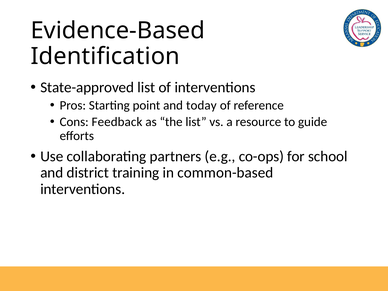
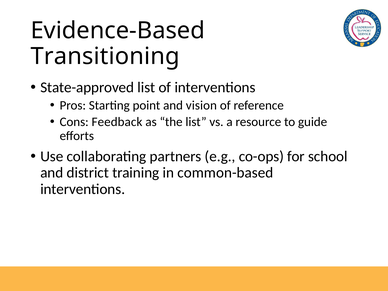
Identification: Identification -> Transitioning
today: today -> vision
